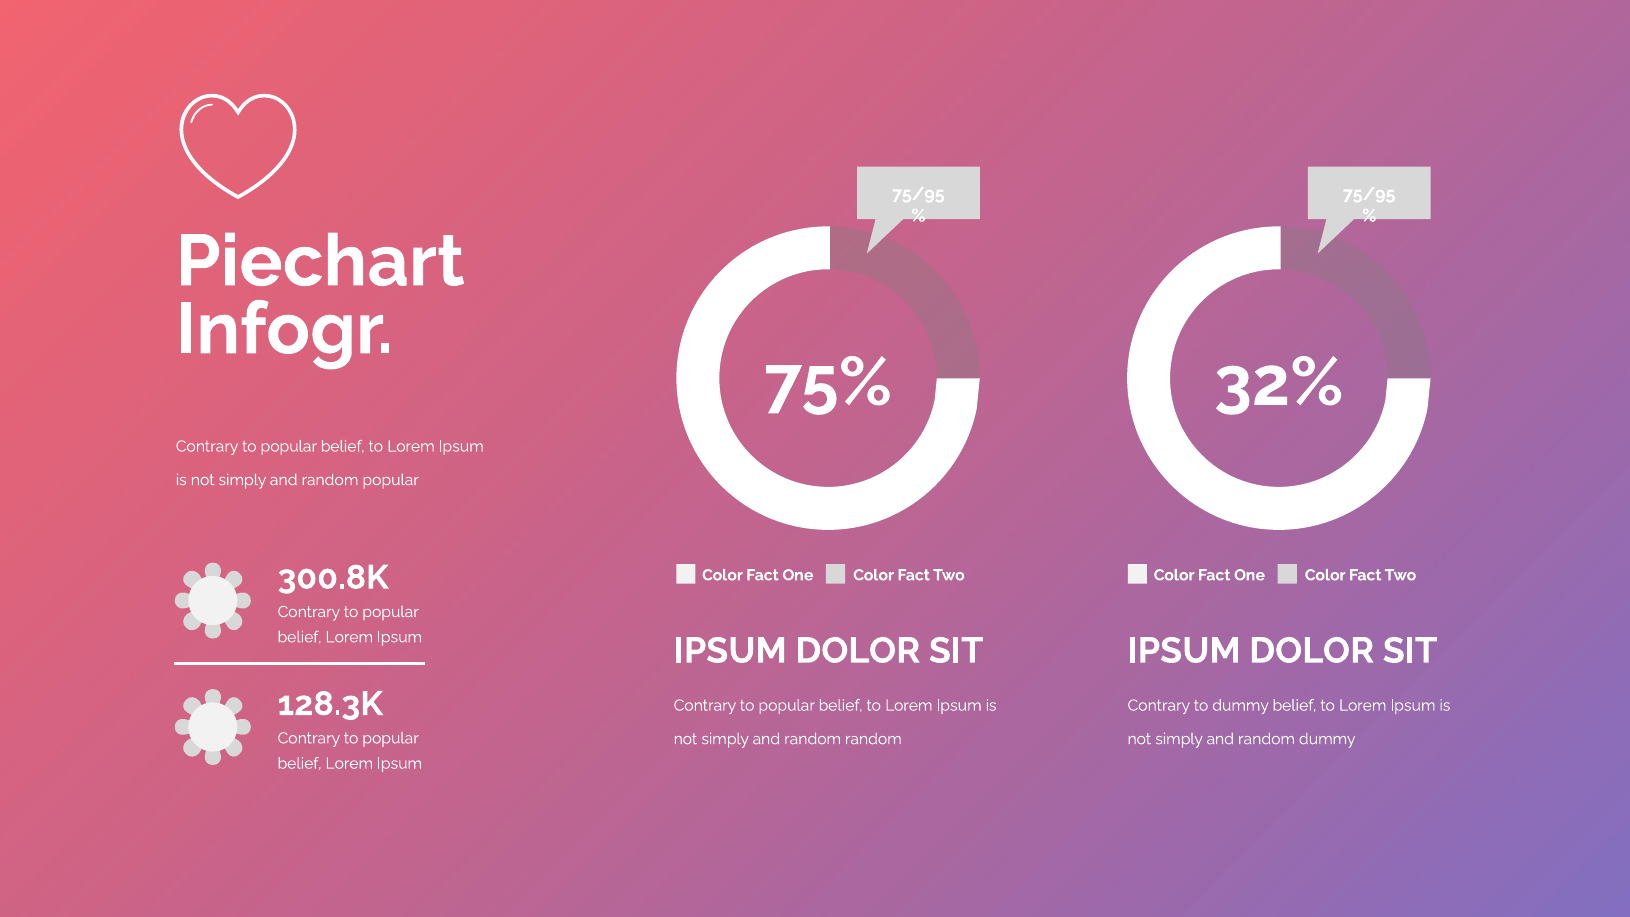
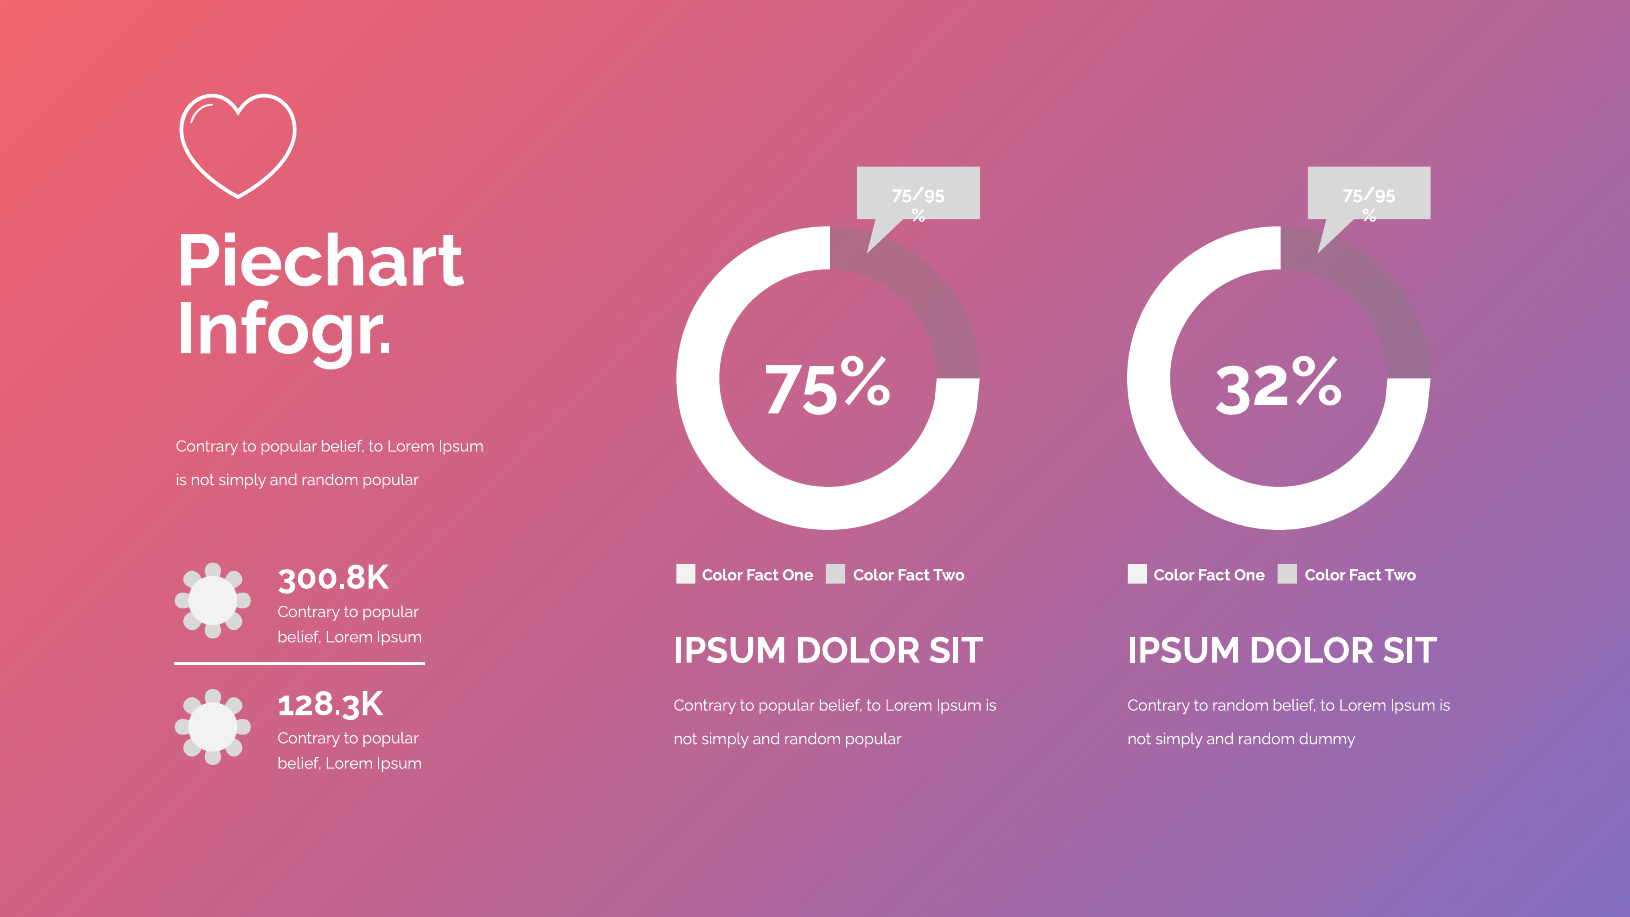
to dummy: dummy -> random
random at (873, 739): random -> popular
